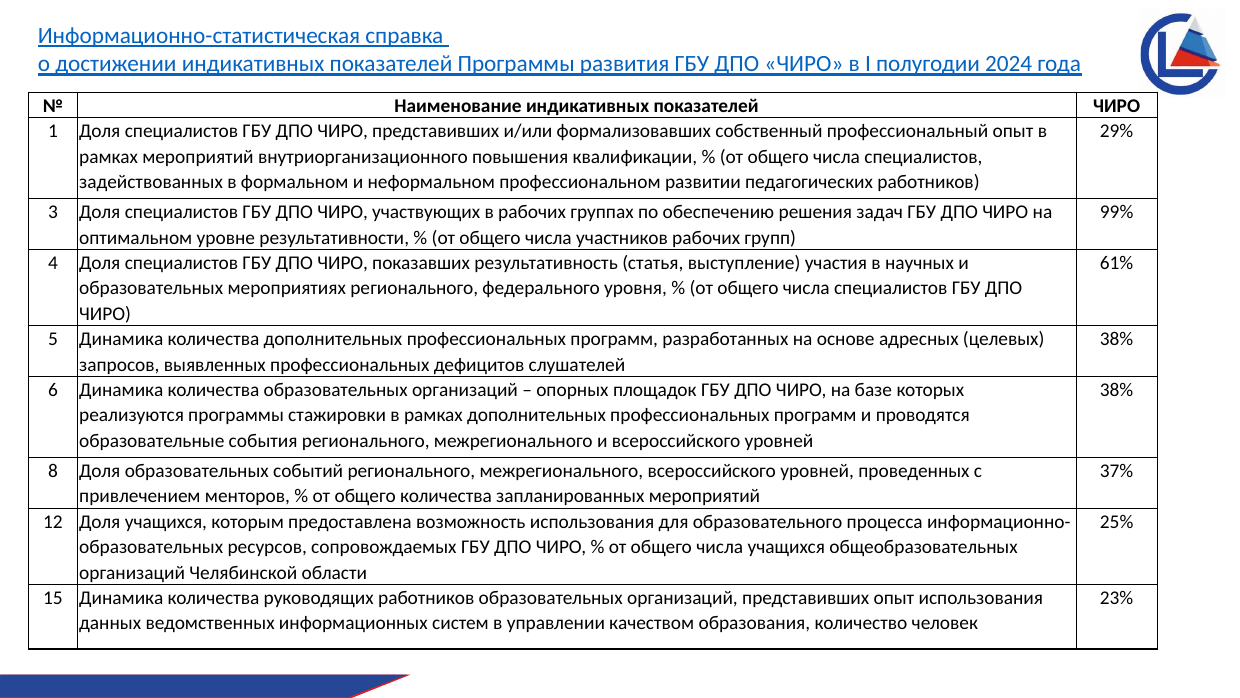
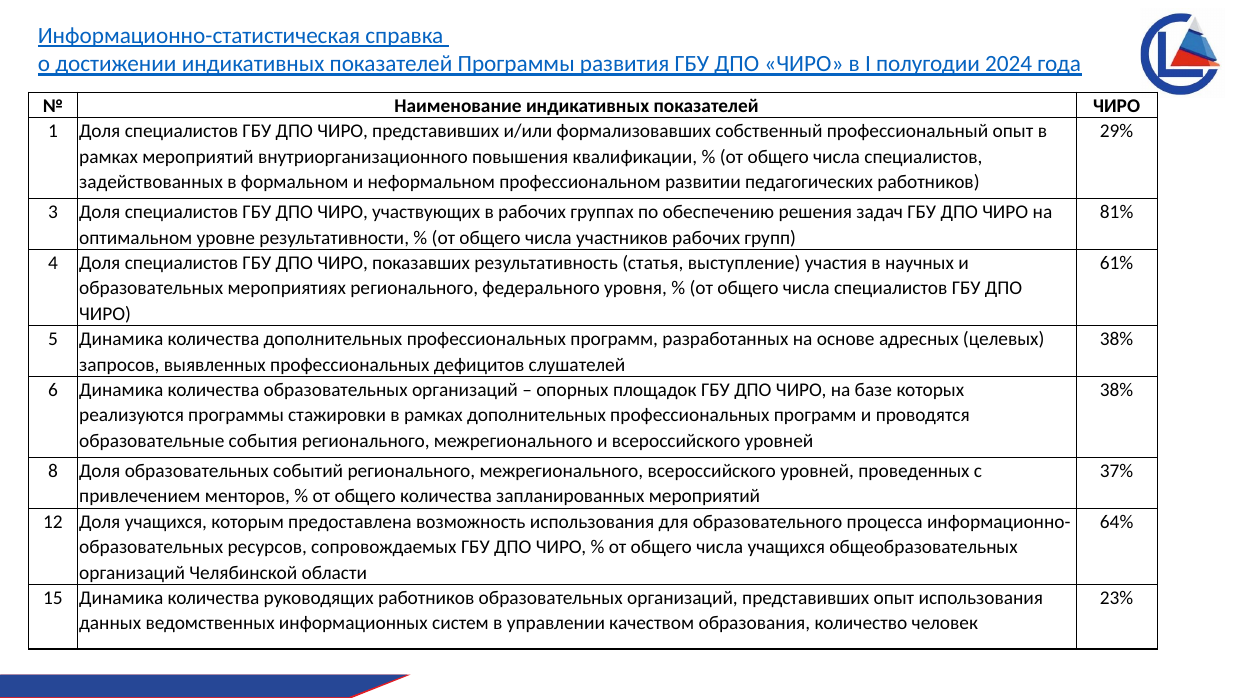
99%: 99% -> 81%
25%: 25% -> 64%
